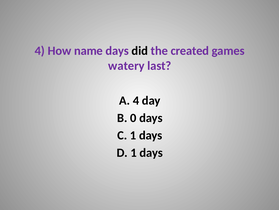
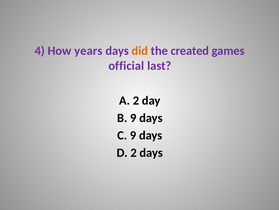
name: name -> years
did colour: black -> orange
watery: watery -> official
A 4: 4 -> 2
B 0: 0 -> 9
C 1: 1 -> 9
D 1: 1 -> 2
